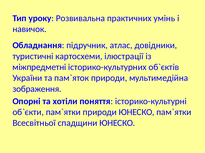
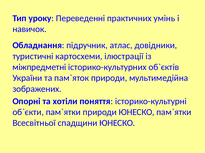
Розвивальна: Розвивальна -> Переведенні
зображення: зображення -> зображених
